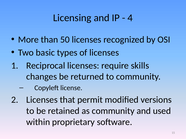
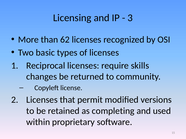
4: 4 -> 3
50: 50 -> 62
as community: community -> completing
